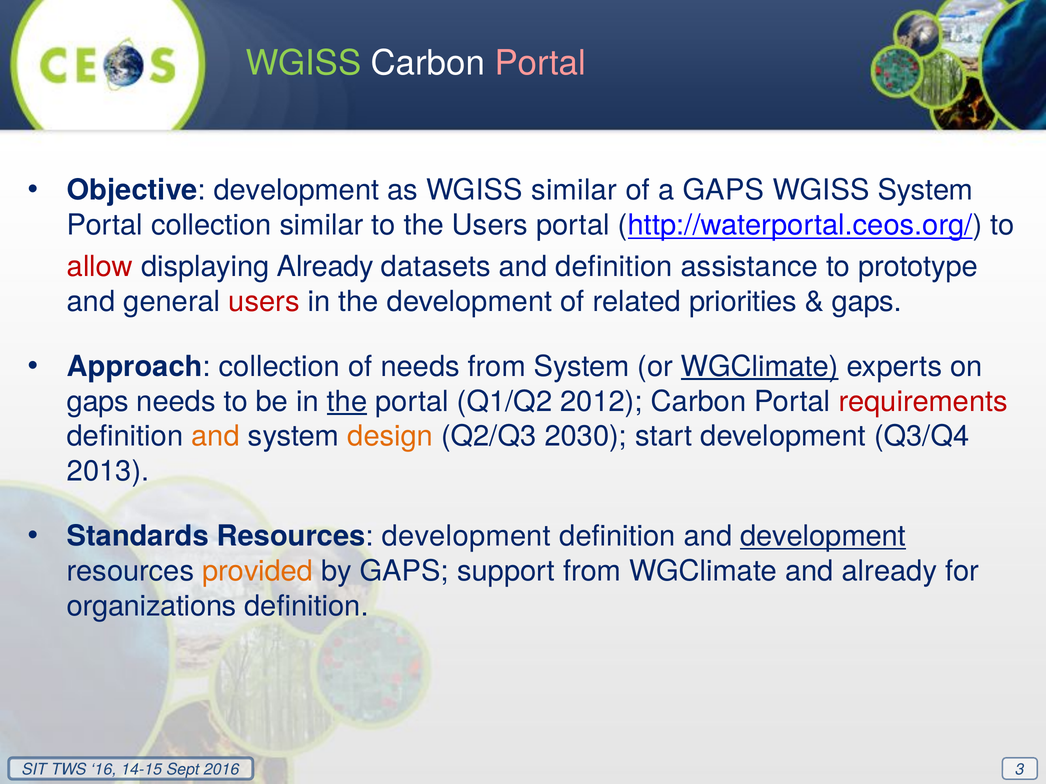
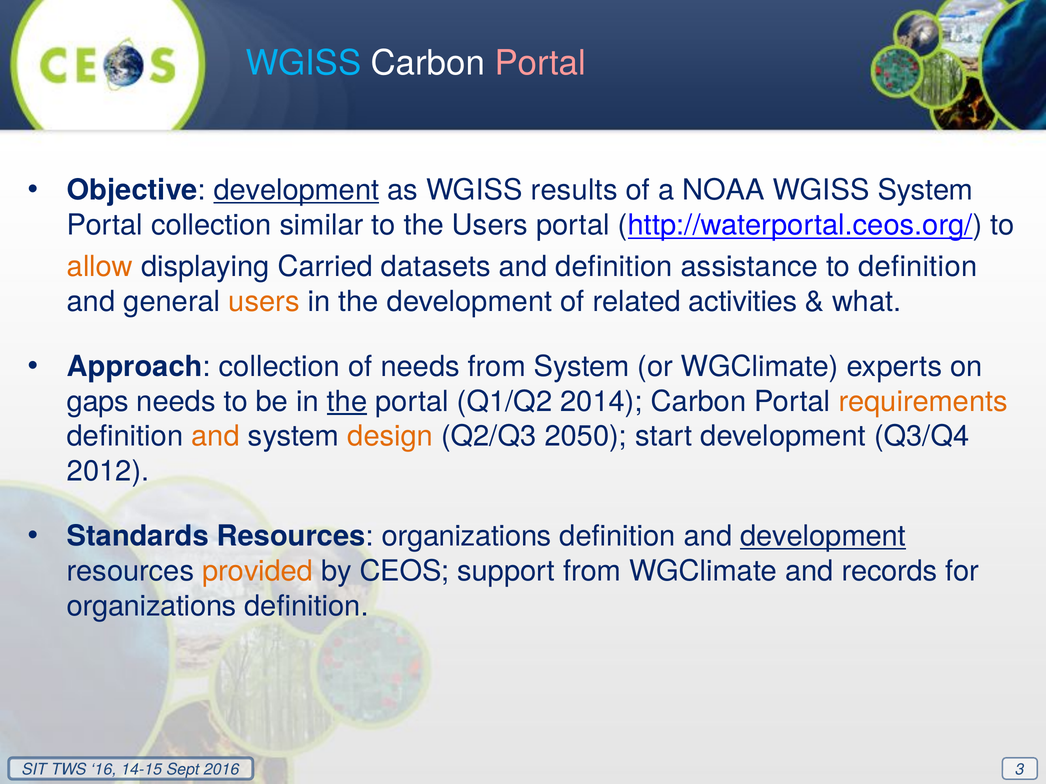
WGISS at (303, 63) colour: light green -> light blue
development at (296, 190) underline: none -> present
WGISS similar: similar -> results
a GAPS: GAPS -> NOAA
allow colour: red -> orange
displaying Already: Already -> Carried
to prototype: prototype -> definition
users at (264, 302) colour: red -> orange
priorities: priorities -> activities
gaps at (867, 302): gaps -> what
WGClimate at (760, 367) underline: present -> none
2012: 2012 -> 2014
requirements colour: red -> orange
2030: 2030 -> 2050
2013: 2013 -> 2012
Resources development: development -> organizations
by GAPS: GAPS -> CEOS
and already: already -> records
